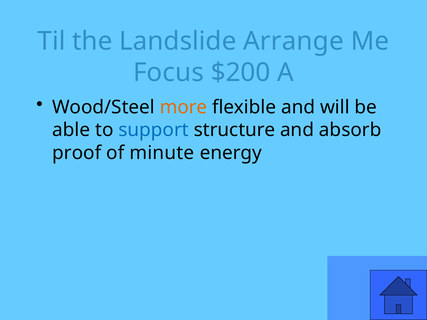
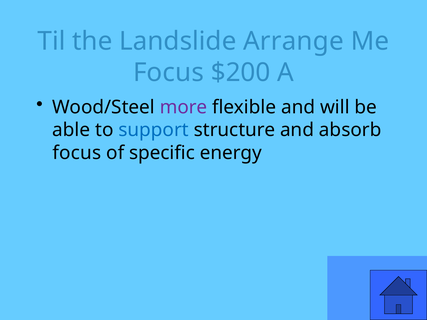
more colour: orange -> purple
proof at (77, 153): proof -> focus
minute: minute -> specific
